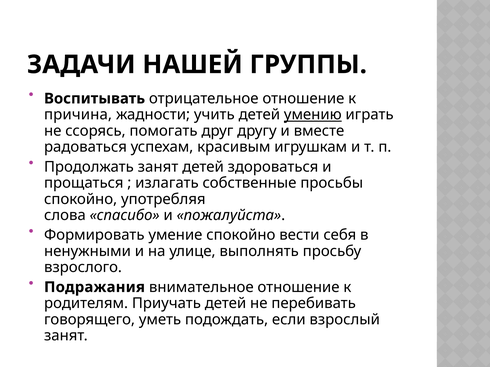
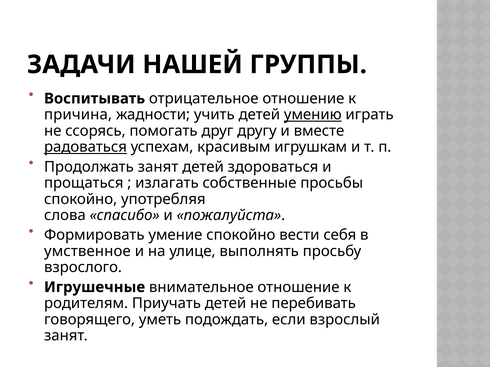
радоваться underline: none -> present
ненужными: ненужными -> умственное
Подражания: Подражания -> Игрушечные
